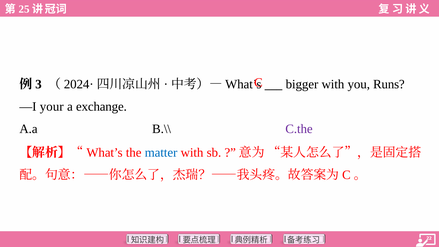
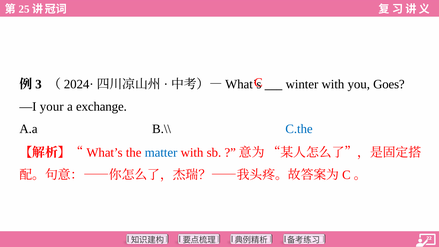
bigger: bigger -> winter
Runs: Runs -> Goes
C.the colour: purple -> blue
